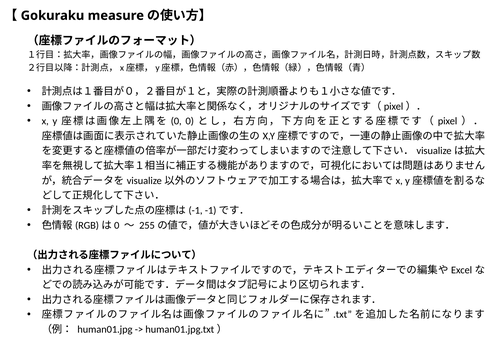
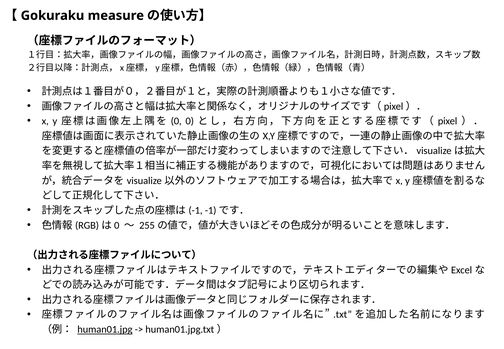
human01.jpg underline: none -> present
